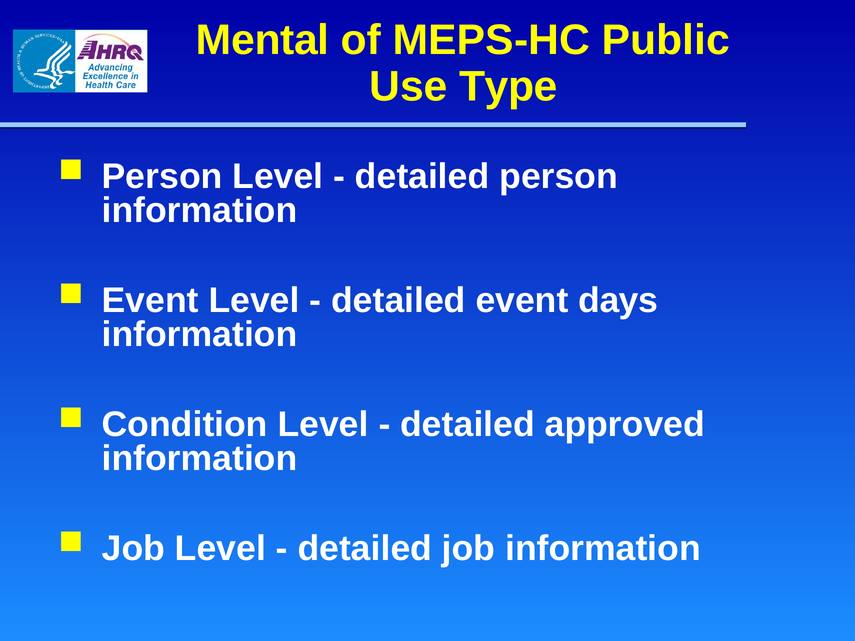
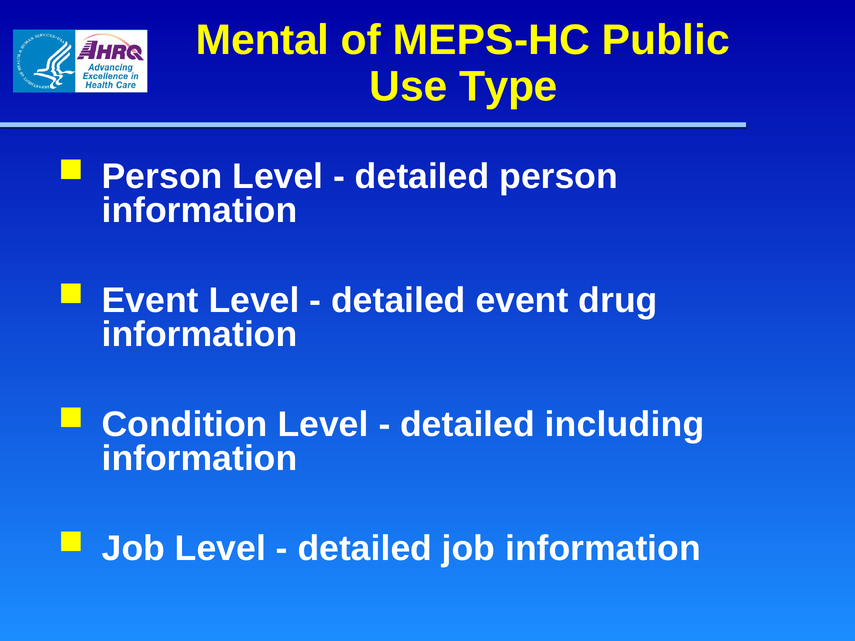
days: days -> drug
approved: approved -> including
